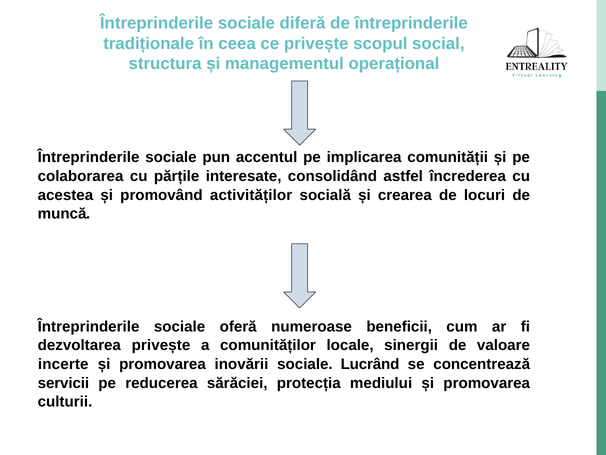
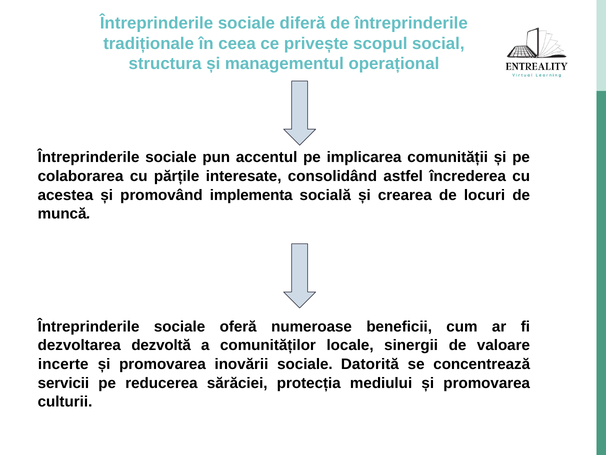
activităților: activităților -> implementa
dezvoltarea privește: privește -> dezvoltă
Lucrând: Lucrând -> Datorită
